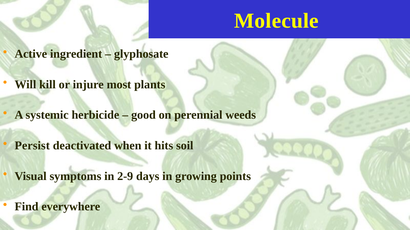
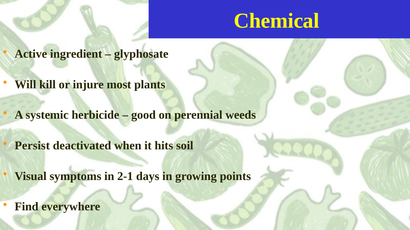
Molecule: Molecule -> Chemical
2-9: 2-9 -> 2-1
